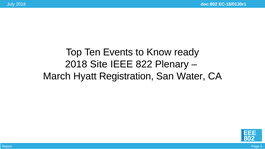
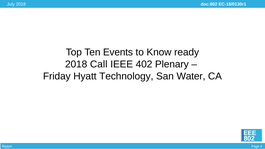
Site: Site -> Call
822: 822 -> 402
March: March -> Friday
Registration: Registration -> Technology
